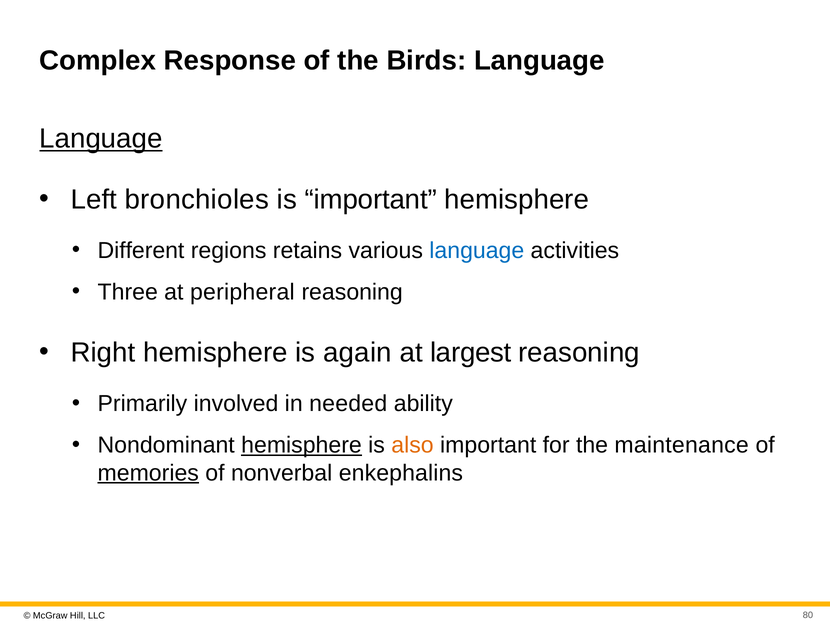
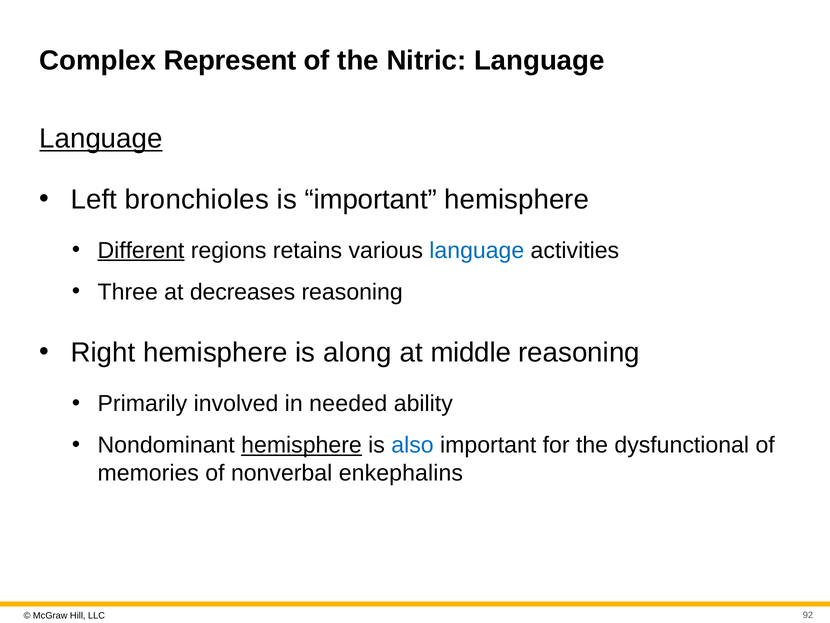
Response: Response -> Represent
Birds: Birds -> Nitric
Different underline: none -> present
peripheral: peripheral -> decreases
again: again -> along
largest: largest -> middle
also colour: orange -> blue
maintenance: maintenance -> dysfunctional
memories underline: present -> none
80: 80 -> 92
